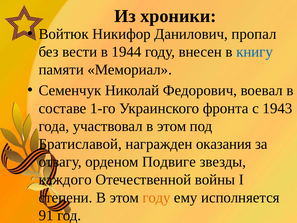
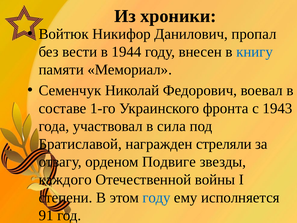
участвовал в этом: этом -> сила
оказания: оказания -> стреляли
году at (157, 197) colour: orange -> blue
